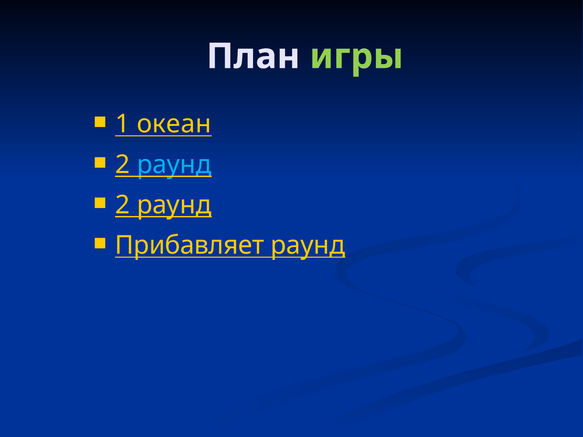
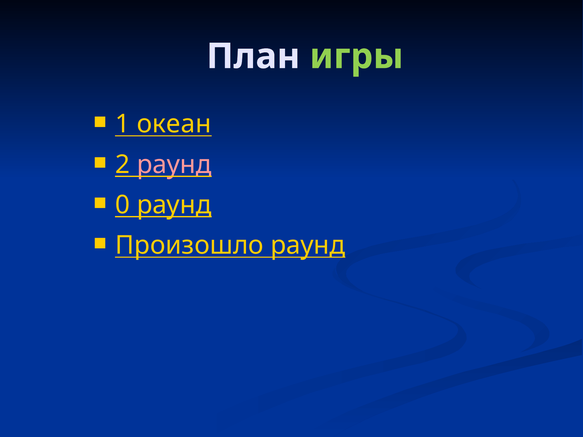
раунд at (174, 165) colour: light blue -> pink
2 at (123, 205): 2 -> 0
Прибавляет: Прибавляет -> Произошло
